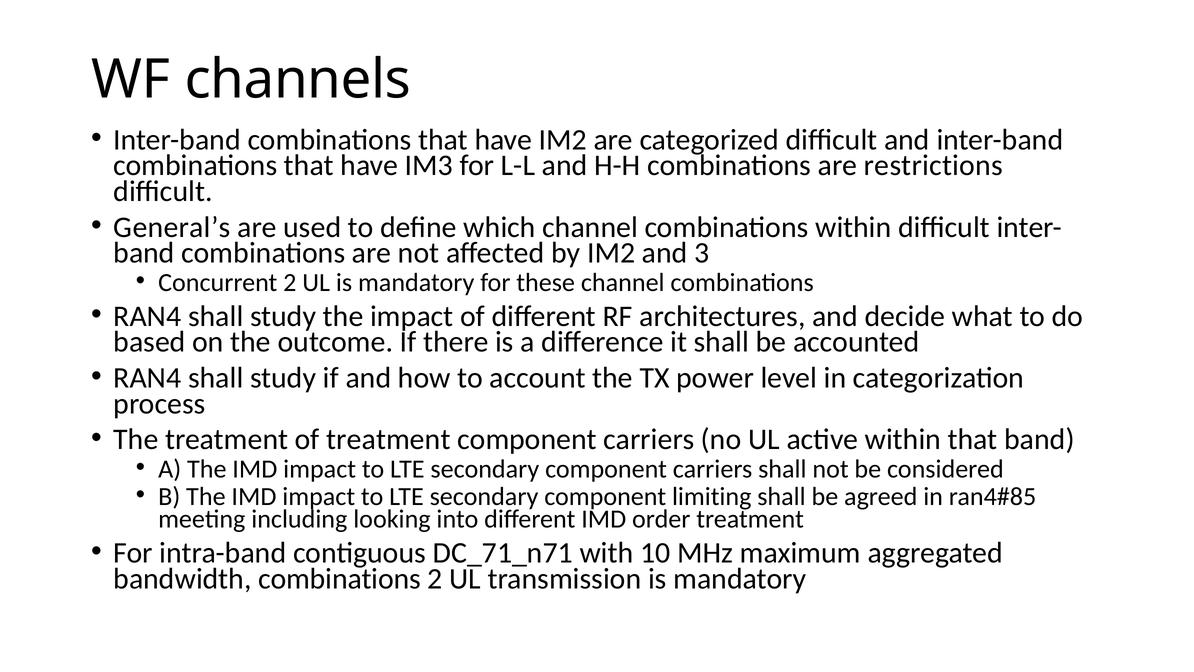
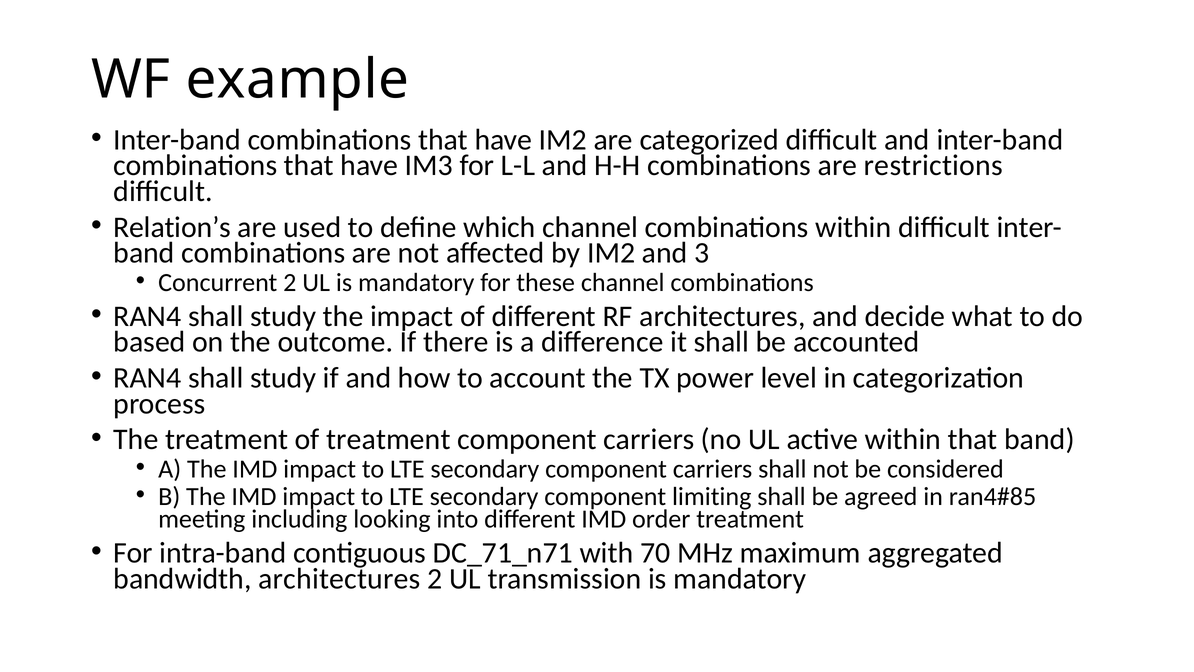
channels: channels -> example
General’s: General’s -> Relation’s
10: 10 -> 70
bandwidth combinations: combinations -> architectures
